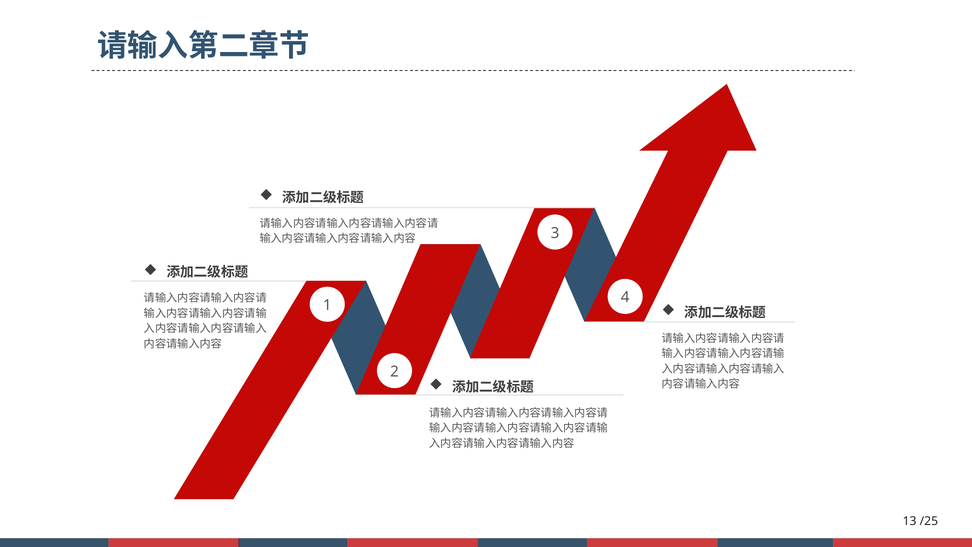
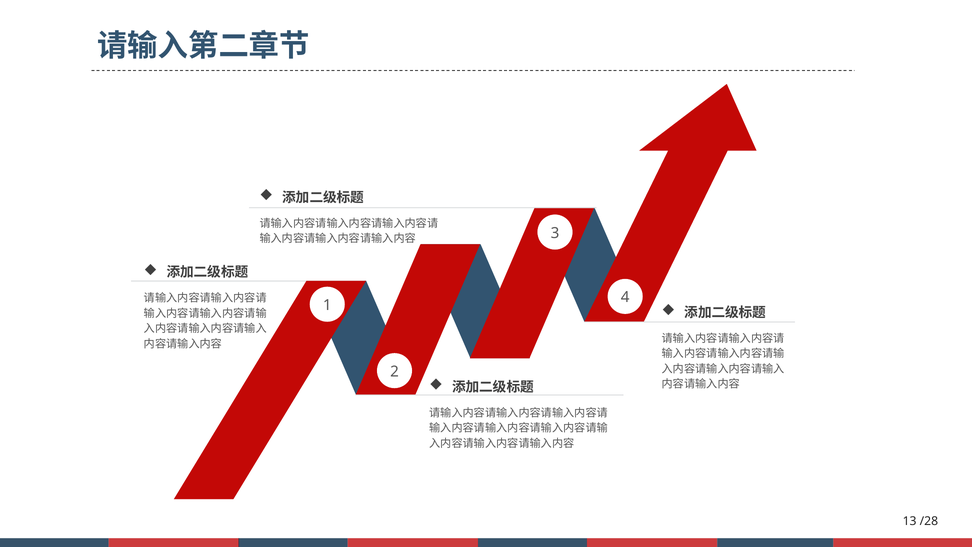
/25: /25 -> /28
